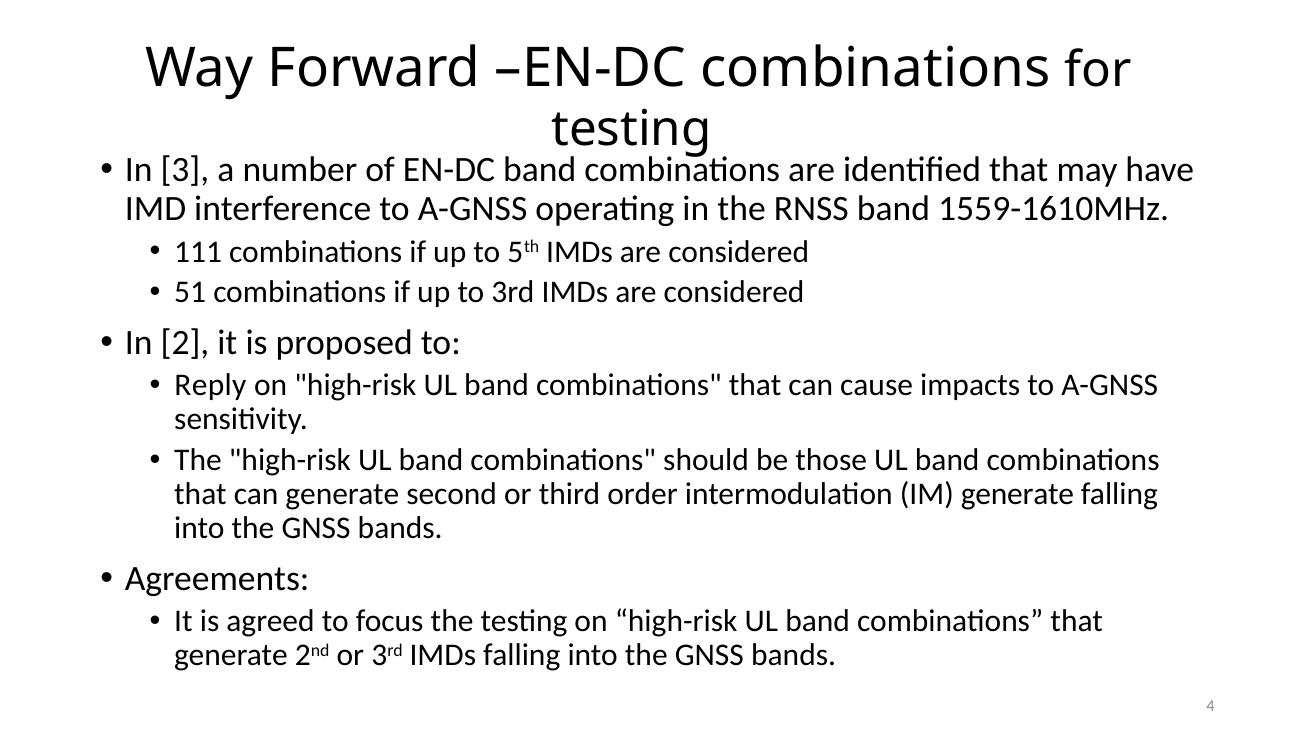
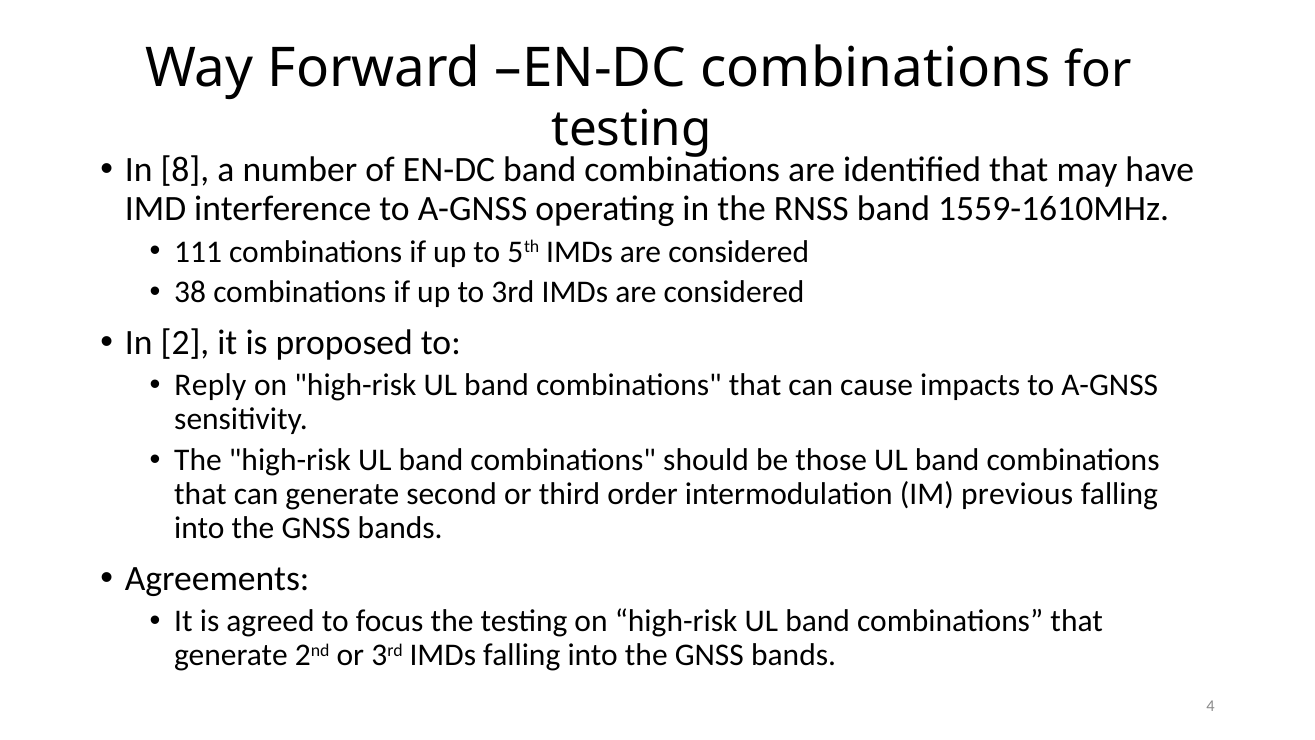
3: 3 -> 8
51: 51 -> 38
IM generate: generate -> previous
